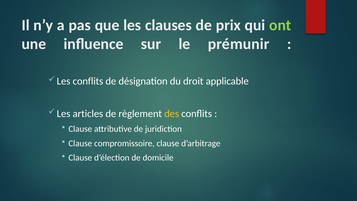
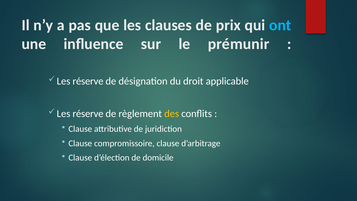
ont colour: light green -> light blue
conflits at (88, 81): conflits -> réserve
articles at (88, 114): articles -> réserve
